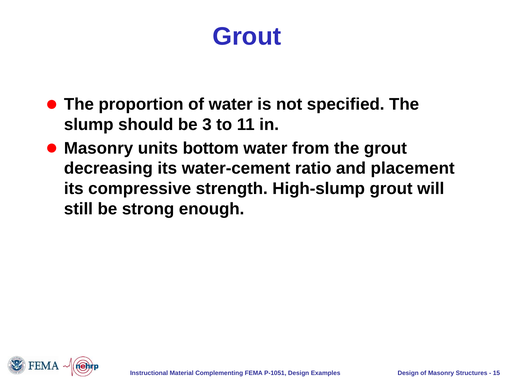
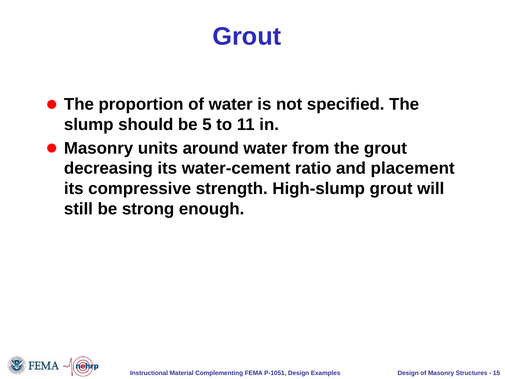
3: 3 -> 5
bottom: bottom -> around
